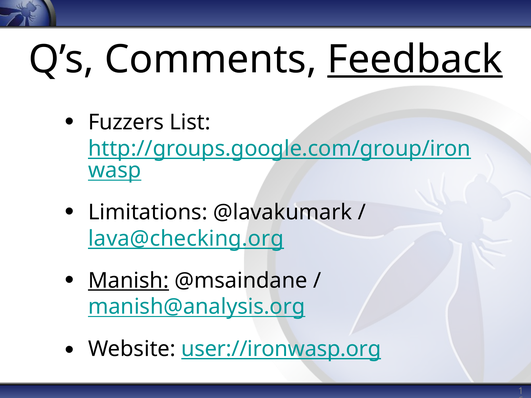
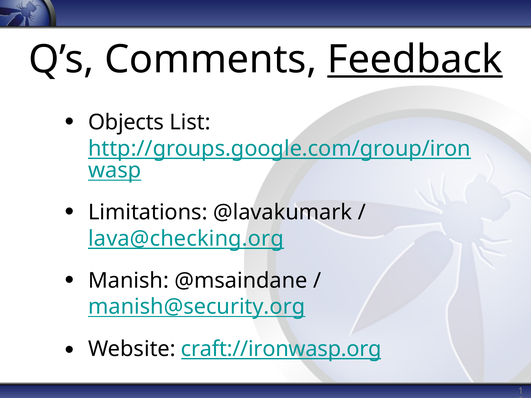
Fuzzers: Fuzzers -> Objects
Manish underline: present -> none
manish@analysis.org: manish@analysis.org -> manish@security.org
user://ironwasp.org: user://ironwasp.org -> craft://ironwasp.org
